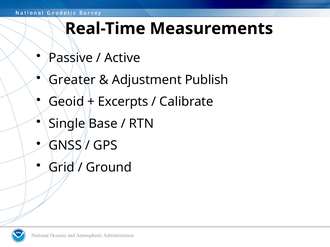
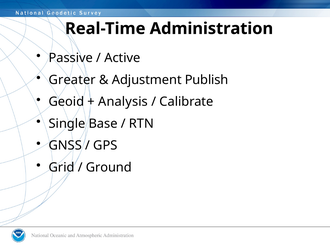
Measurements: Measurements -> Administration
Excerpts: Excerpts -> Analysis
